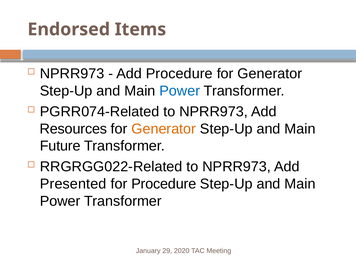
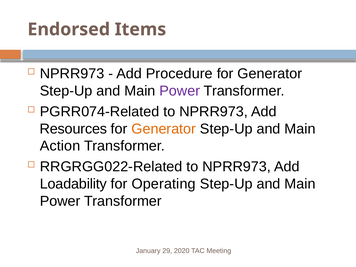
Power at (180, 91) colour: blue -> purple
Future: Future -> Action
Presented: Presented -> Loadability
for Procedure: Procedure -> Operating
